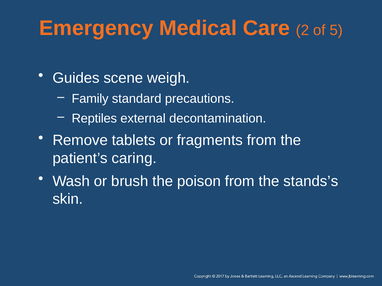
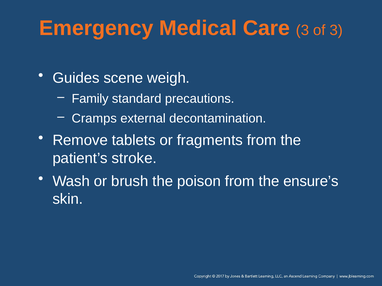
Care 2: 2 -> 3
of 5: 5 -> 3
Reptiles: Reptiles -> Cramps
caring: caring -> stroke
stands’s: stands’s -> ensure’s
